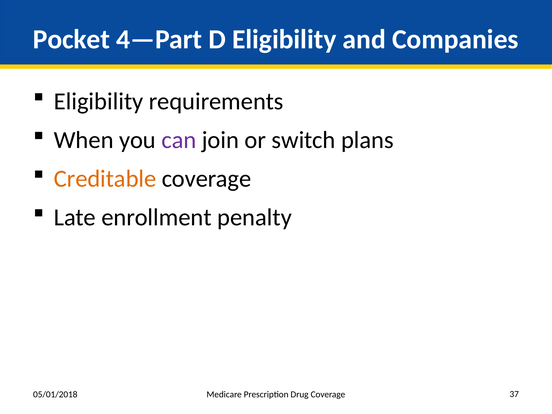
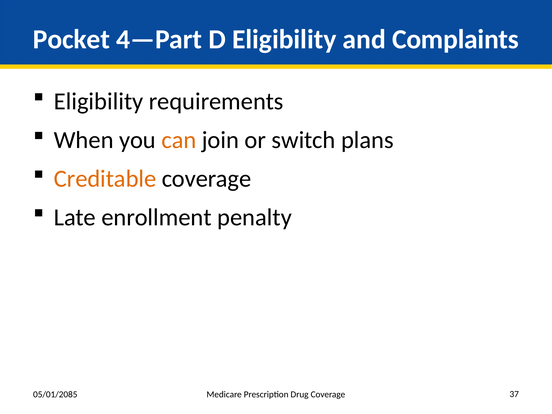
Companies: Companies -> Complaints
can colour: purple -> orange
05/01/2018: 05/01/2018 -> 05/01/2085
